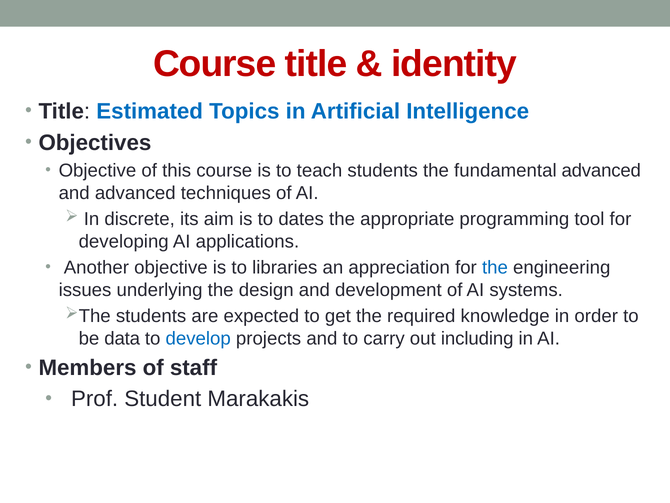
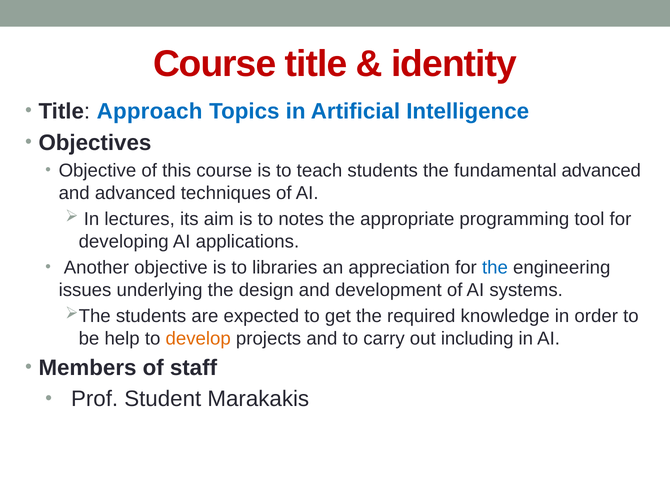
Estimated: Estimated -> Approach
discrete: discrete -> lectures
dates: dates -> notes
data: data -> help
develop colour: blue -> orange
